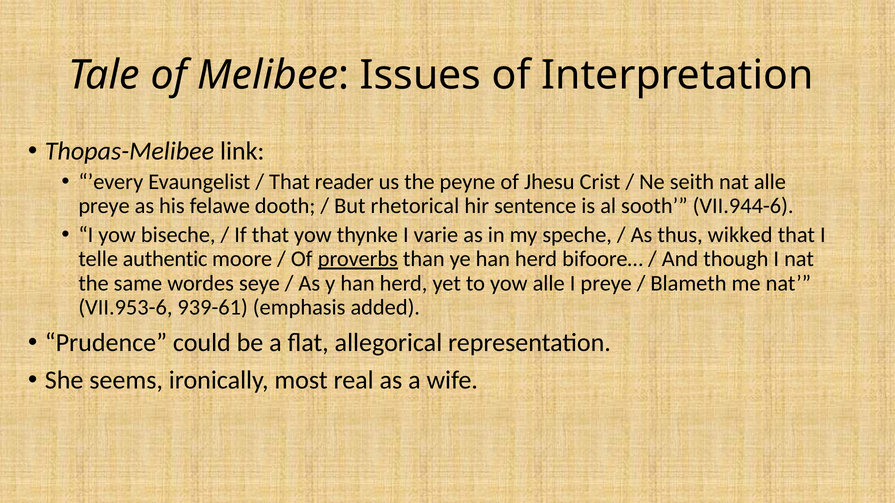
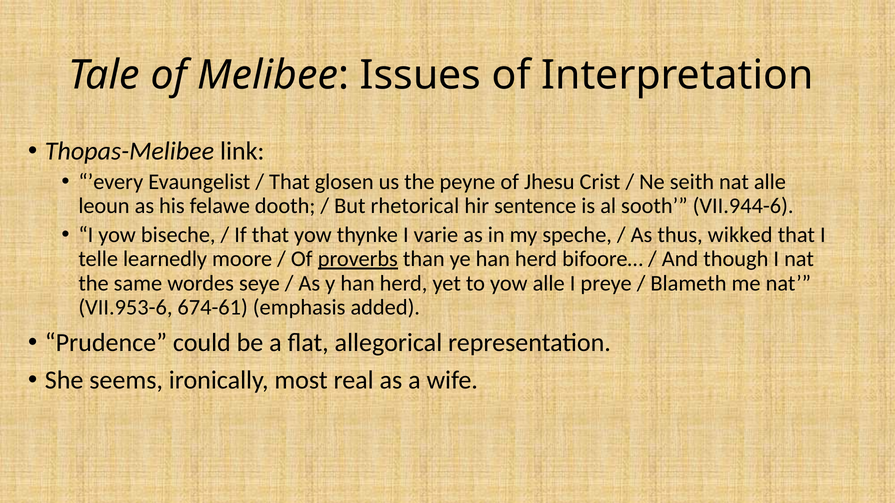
reader: reader -> glosen
preye at (104, 206): preye -> leoun
authentic: authentic -> learnedly
939-61: 939-61 -> 674-61
